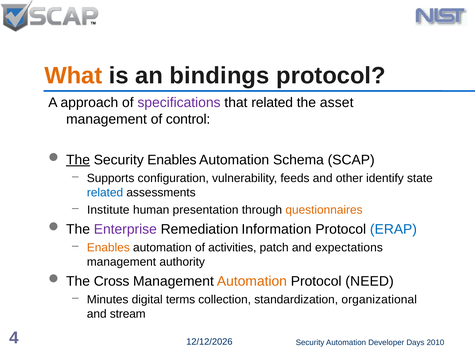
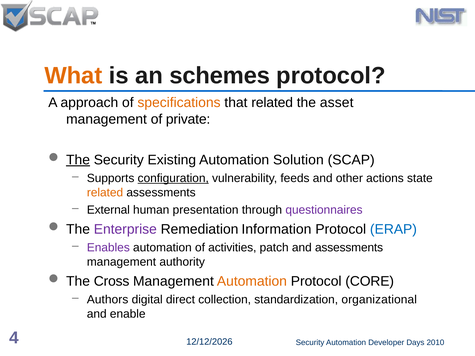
bindings: bindings -> schemes
specifications colour: purple -> orange
control: control -> private
Security Enables: Enables -> Existing
Schema: Schema -> Solution
configuration underline: none -> present
identify: identify -> actions
related at (105, 193) colour: blue -> orange
Institute: Institute -> External
questionnaires colour: orange -> purple
Enables at (108, 248) colour: orange -> purple
and expectations: expectations -> assessments
NEED: NEED -> CORE
Minutes: Minutes -> Authors
terms: terms -> direct
stream: stream -> enable
